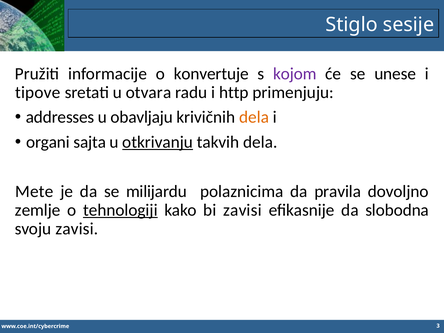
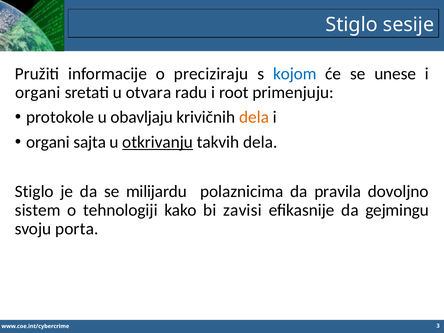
konvertuje: konvertuje -> preciziraju
kojom colour: purple -> blue
tipove at (38, 92): tipove -> organi
http: http -> root
addresses: addresses -> protokole
Mete at (34, 192): Mete -> Stiglo
zemlje: zemlje -> sistem
tehnologiji underline: present -> none
slobodna: slobodna -> gejmingu
svoju zavisi: zavisi -> porta
